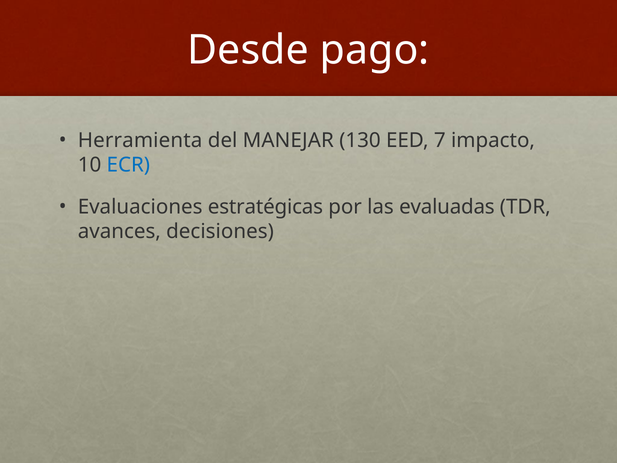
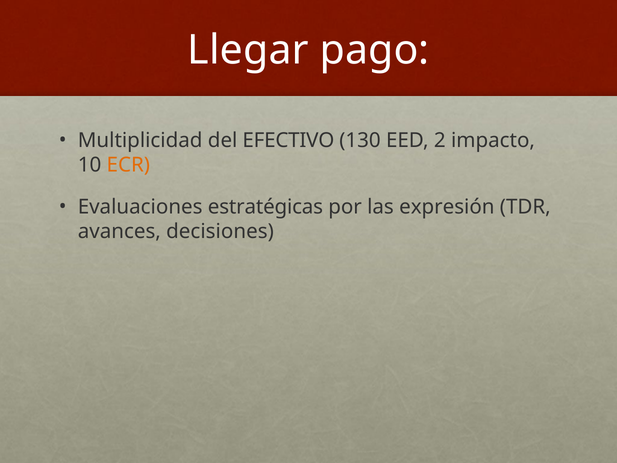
Desde: Desde -> Llegar
Herramienta: Herramienta -> Multiplicidad
MANEJAR: MANEJAR -> EFECTIVO
7: 7 -> 2
ECR colour: blue -> orange
evaluadas: evaluadas -> expresión
